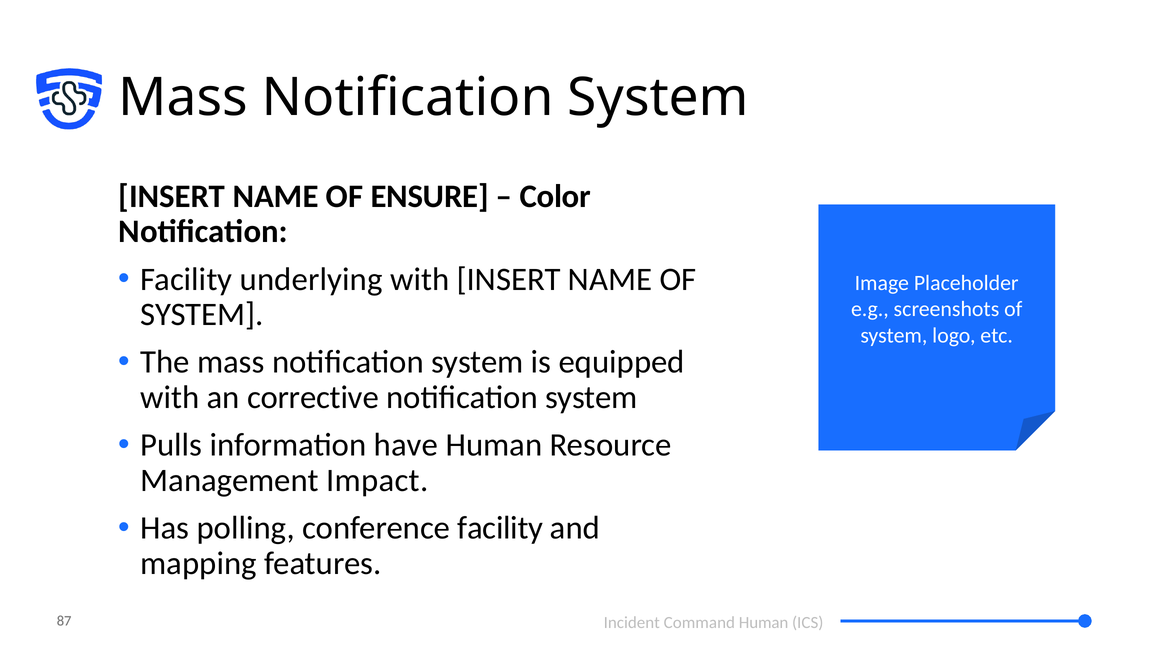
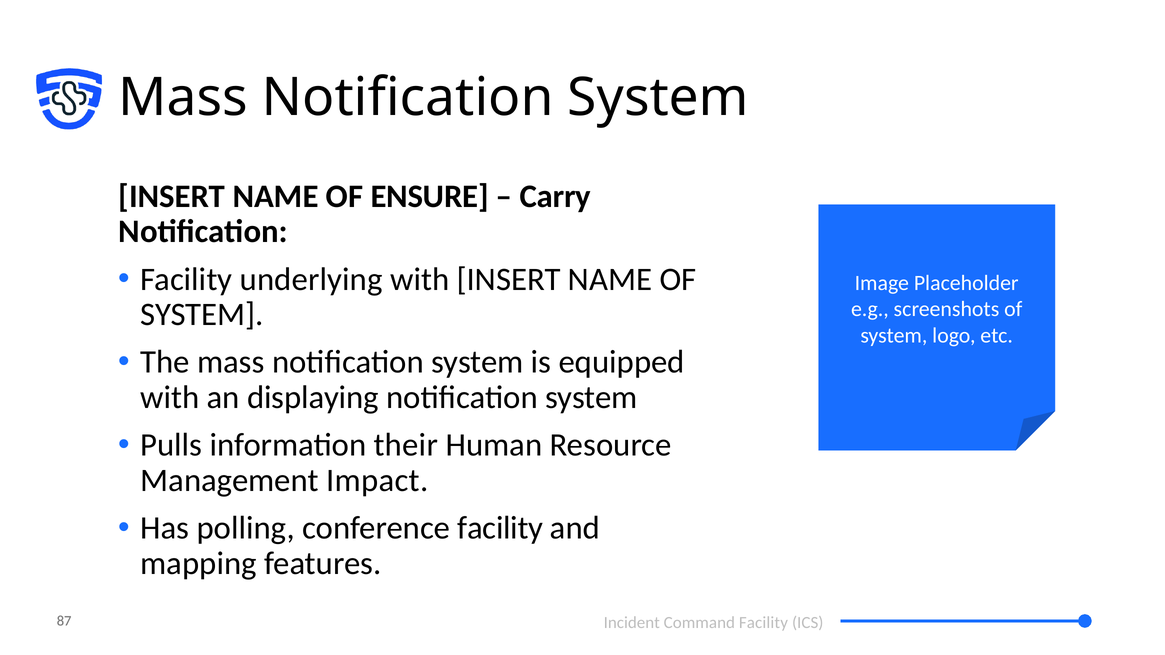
Color: Color -> Carry
corrective: corrective -> displaying
have: have -> their
Human at (764, 623): Human -> Facility
